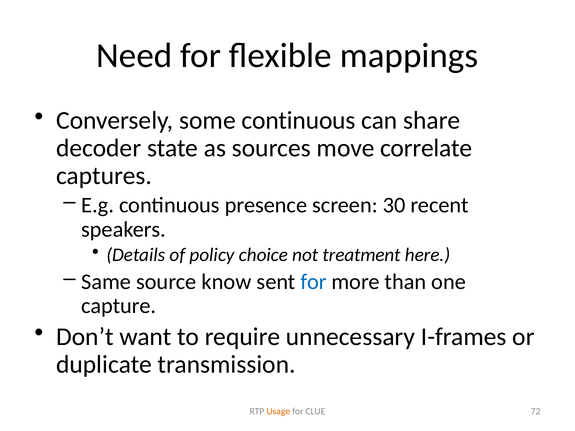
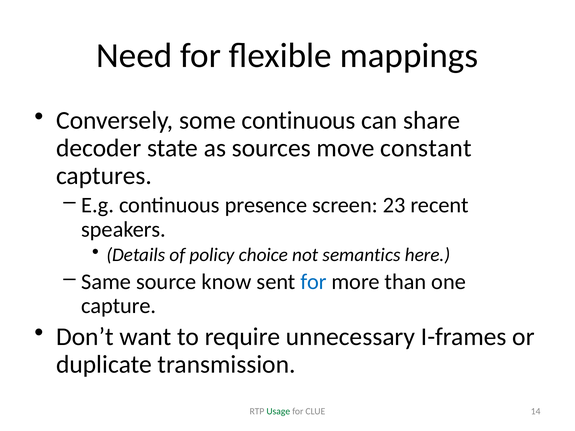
correlate: correlate -> constant
30: 30 -> 23
treatment: treatment -> semantics
Usage colour: orange -> green
72: 72 -> 14
